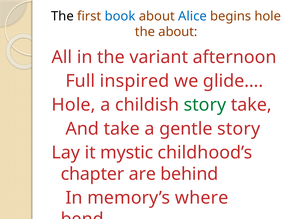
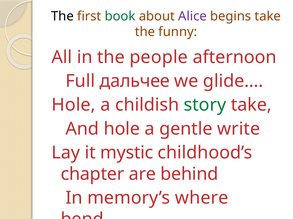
book colour: blue -> green
Alice colour: blue -> purple
begins hole: hole -> take
the about: about -> funny
variant: variant -> people
inspired: inspired -> дальчее
And take: take -> hole
gentle story: story -> write
